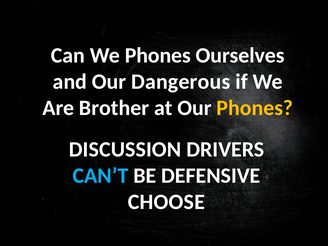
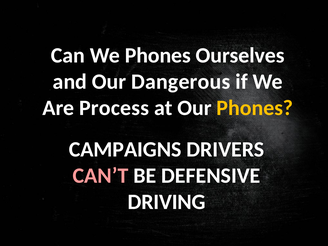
Brother: Brother -> Process
DISCUSSION: DISCUSSION -> CAMPAIGNS
CAN’T colour: light blue -> pink
CHOOSE: CHOOSE -> DRIVING
